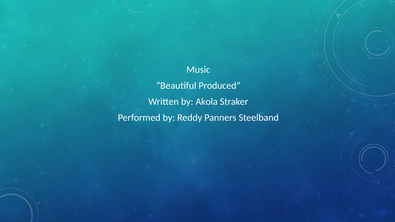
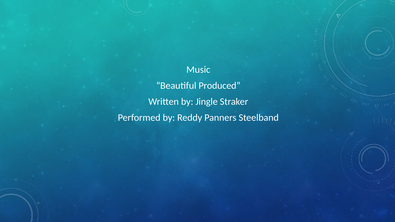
Akola: Akola -> Jingle
